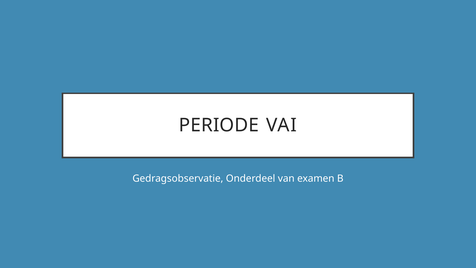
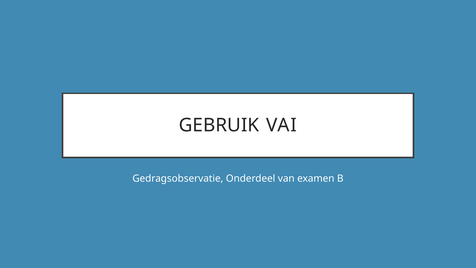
PERIODE: PERIODE -> GEBRUIK
